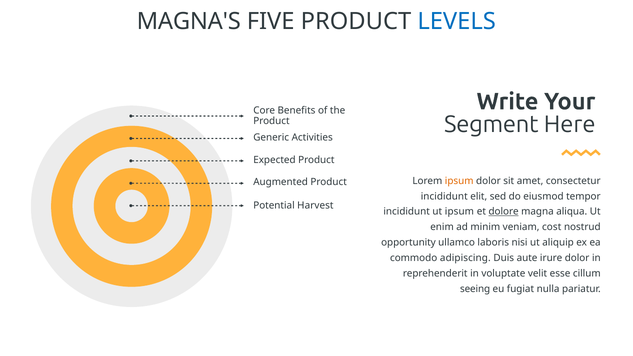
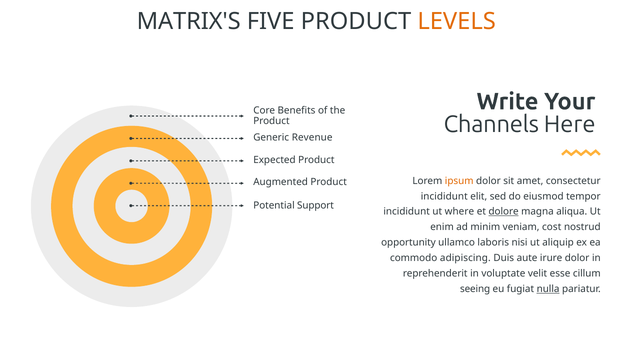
MAGNA'S: MAGNA'S -> MATRIX'S
LEVELS colour: blue -> orange
Segment: Segment -> Channels
Activities: Activities -> Revenue
Harvest: Harvest -> Support
ut ipsum: ipsum -> where
nulla underline: none -> present
